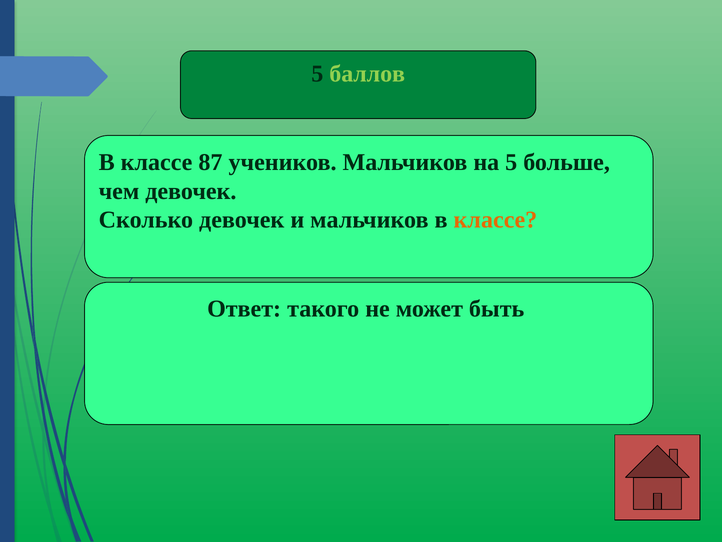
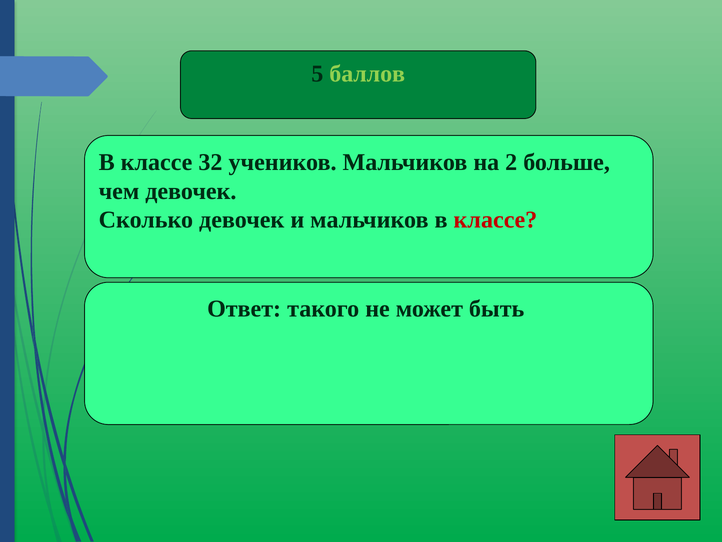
87: 87 -> 32
на 5: 5 -> 2
классе at (495, 220) colour: orange -> red
